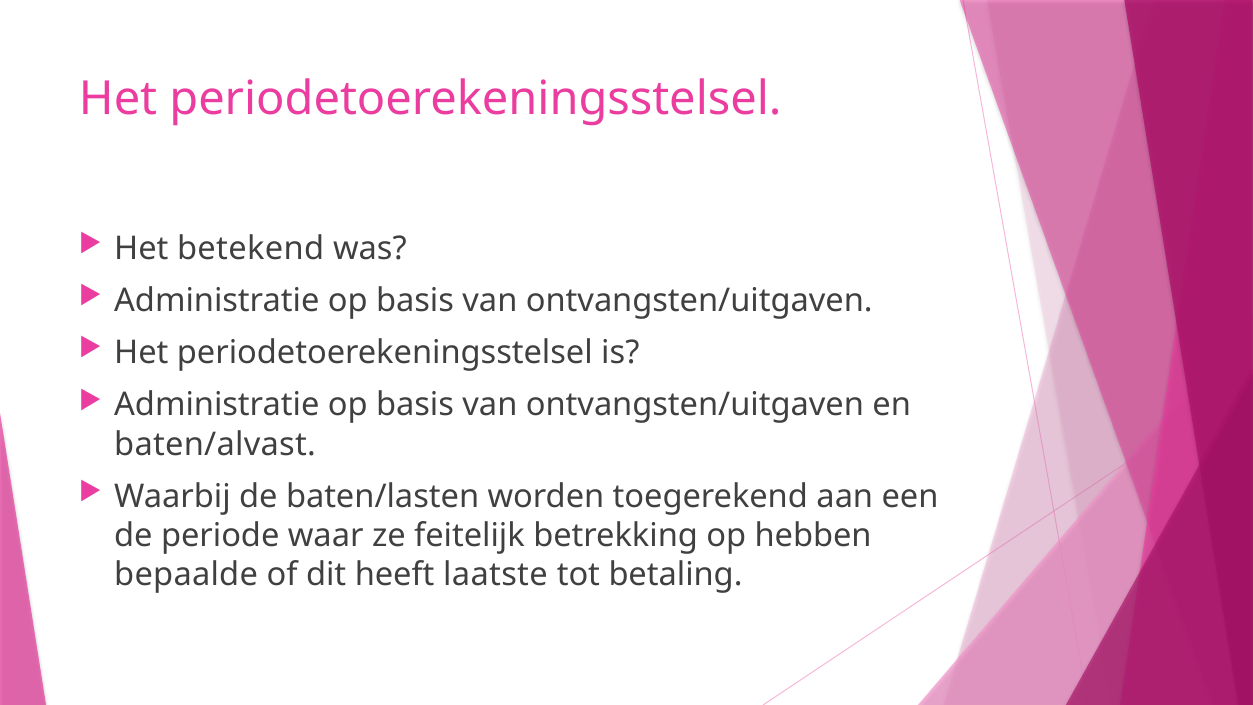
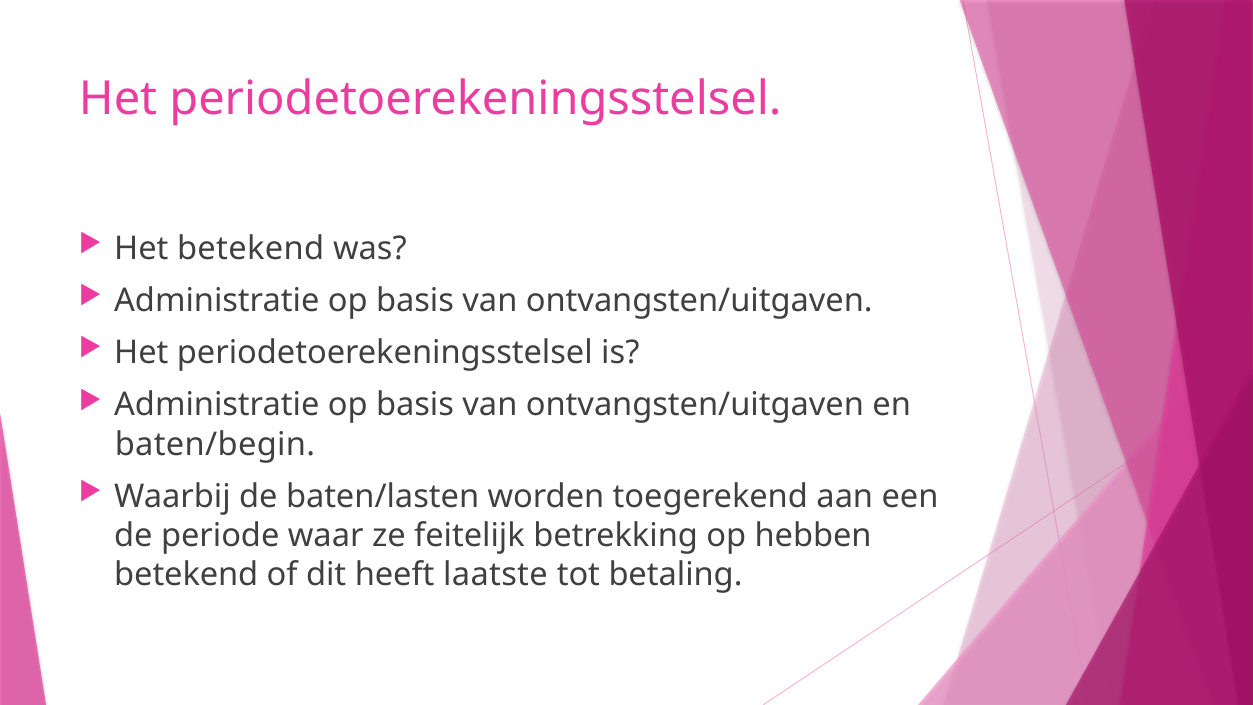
baten/alvast: baten/alvast -> baten/begin
bepaalde at (186, 575): bepaalde -> betekend
